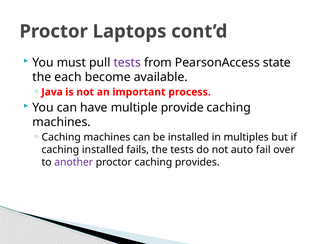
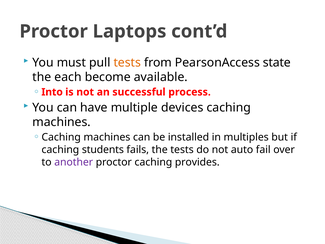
tests at (127, 62) colour: purple -> orange
Java: Java -> Into
important: important -> successful
provide: provide -> devices
caching installed: installed -> students
